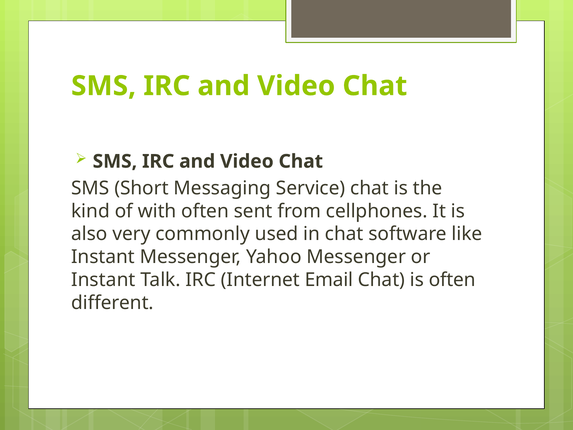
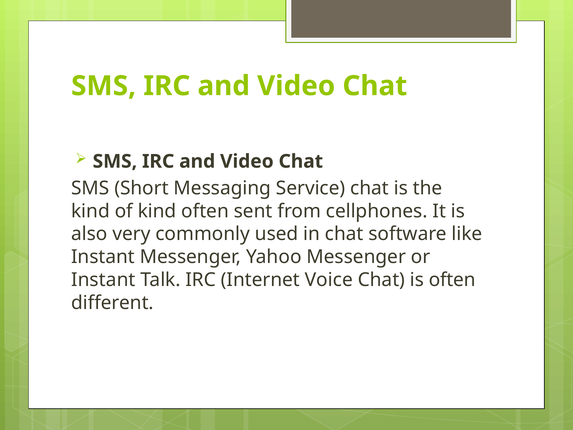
of with: with -> kind
Email: Email -> Voice
